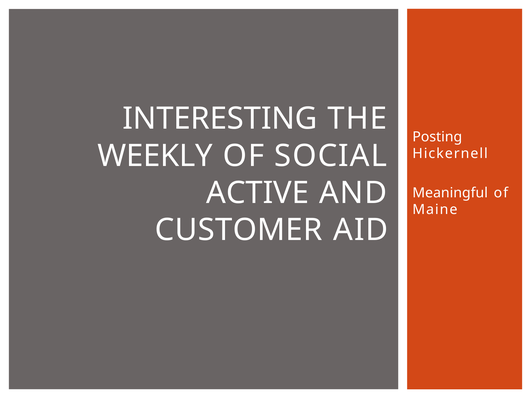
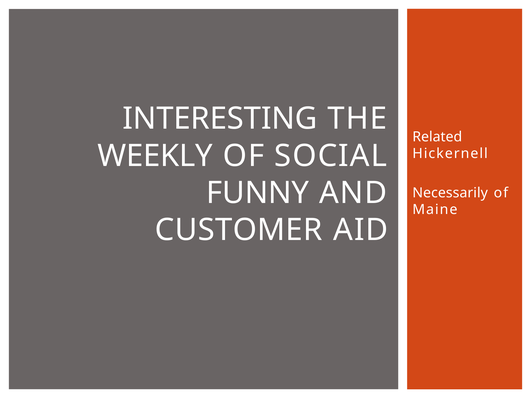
Posting: Posting -> Related
ACTIVE: ACTIVE -> FUNNY
Meaningful: Meaningful -> Necessarily
